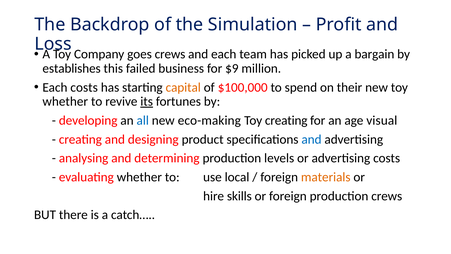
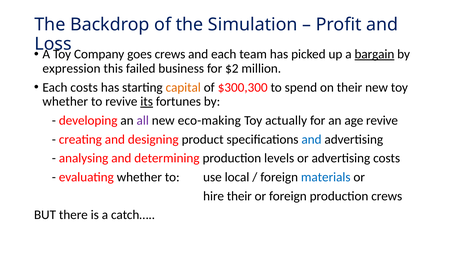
bargain underline: none -> present
establishes: establishes -> expression
$9: $9 -> $2
$100,000: $100,000 -> $300,300
all colour: blue -> purple
Toy creating: creating -> actually
age visual: visual -> revive
materials colour: orange -> blue
hire skills: skills -> their
